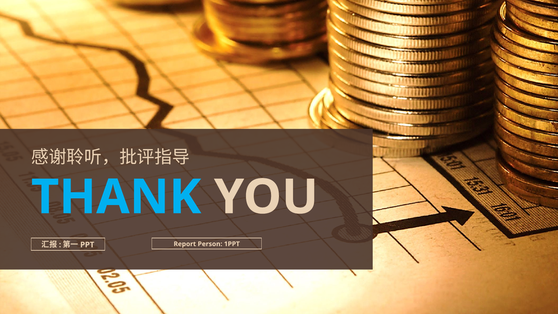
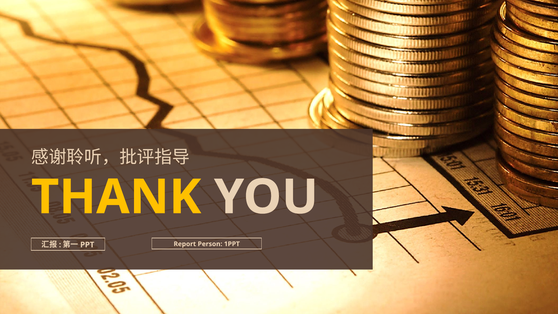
THANK colour: light blue -> yellow
